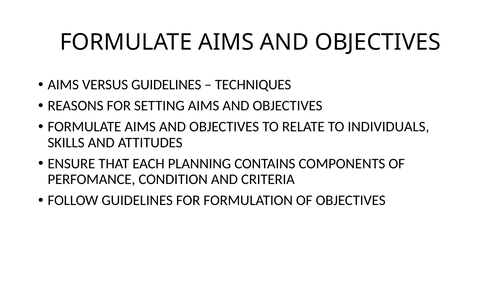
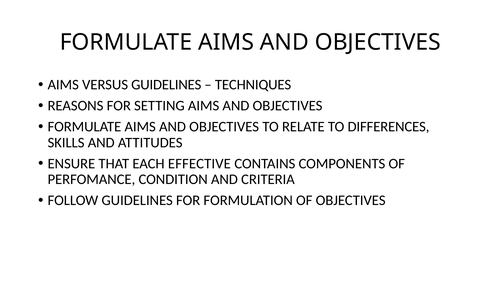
INDIVIDUALS: INDIVIDUALS -> DIFFERENCES
PLANNING: PLANNING -> EFFECTIVE
